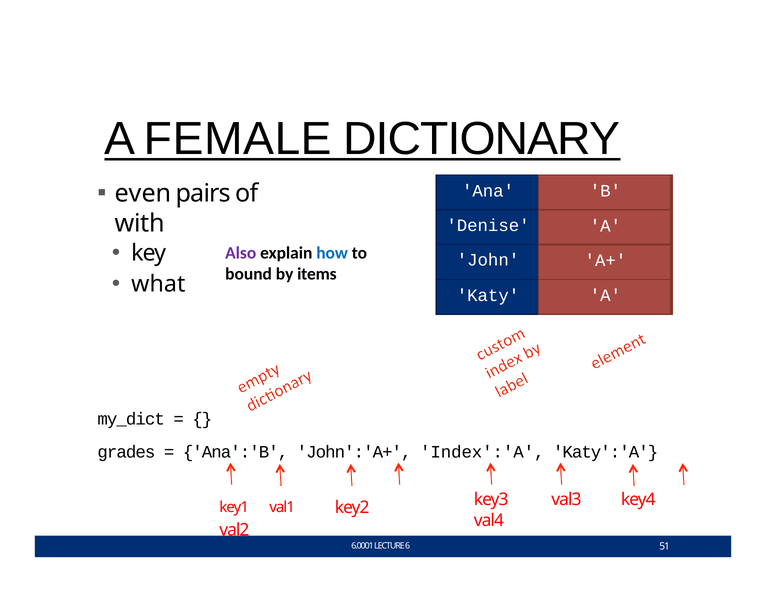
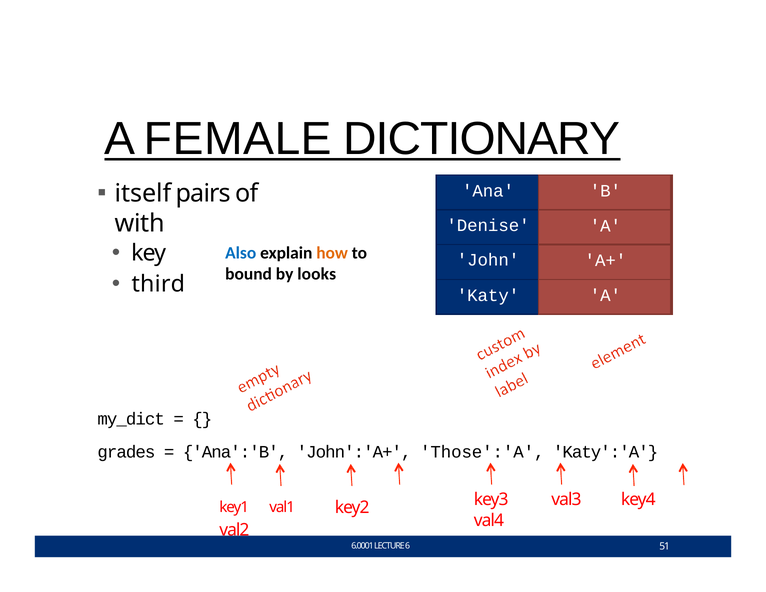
even: even -> itself
Also colour: purple -> blue
how colour: blue -> orange
items: items -> looks
what: what -> third
Index':'A: Index':'A -> Those':'A
